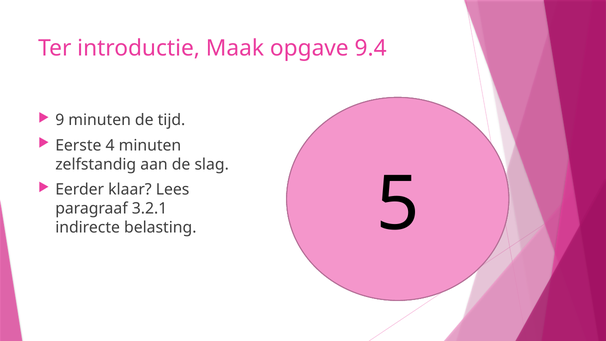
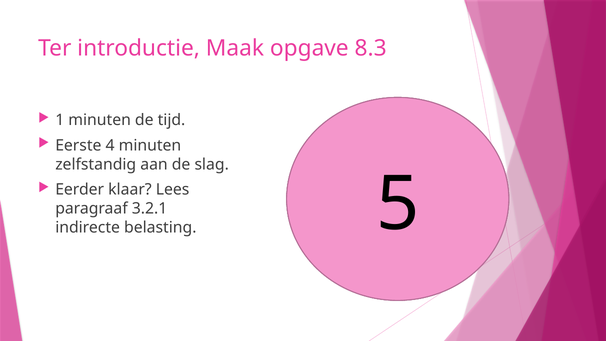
9.4: 9.4 -> 8.3
9: 9 -> 1
